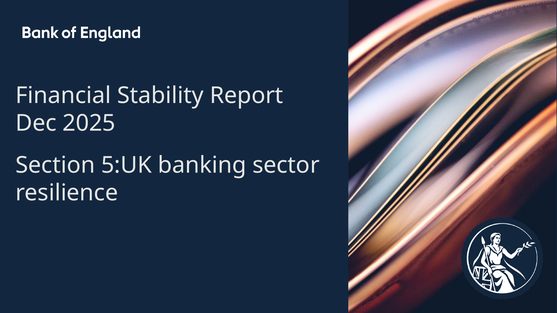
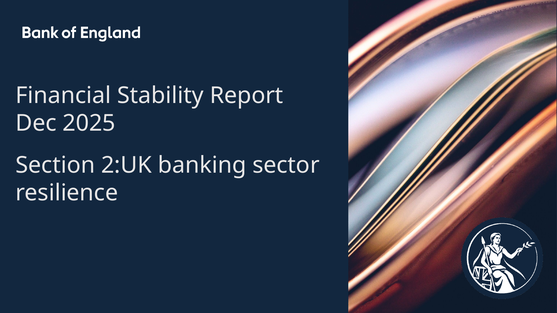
5:UK: 5:UK -> 2:UK
